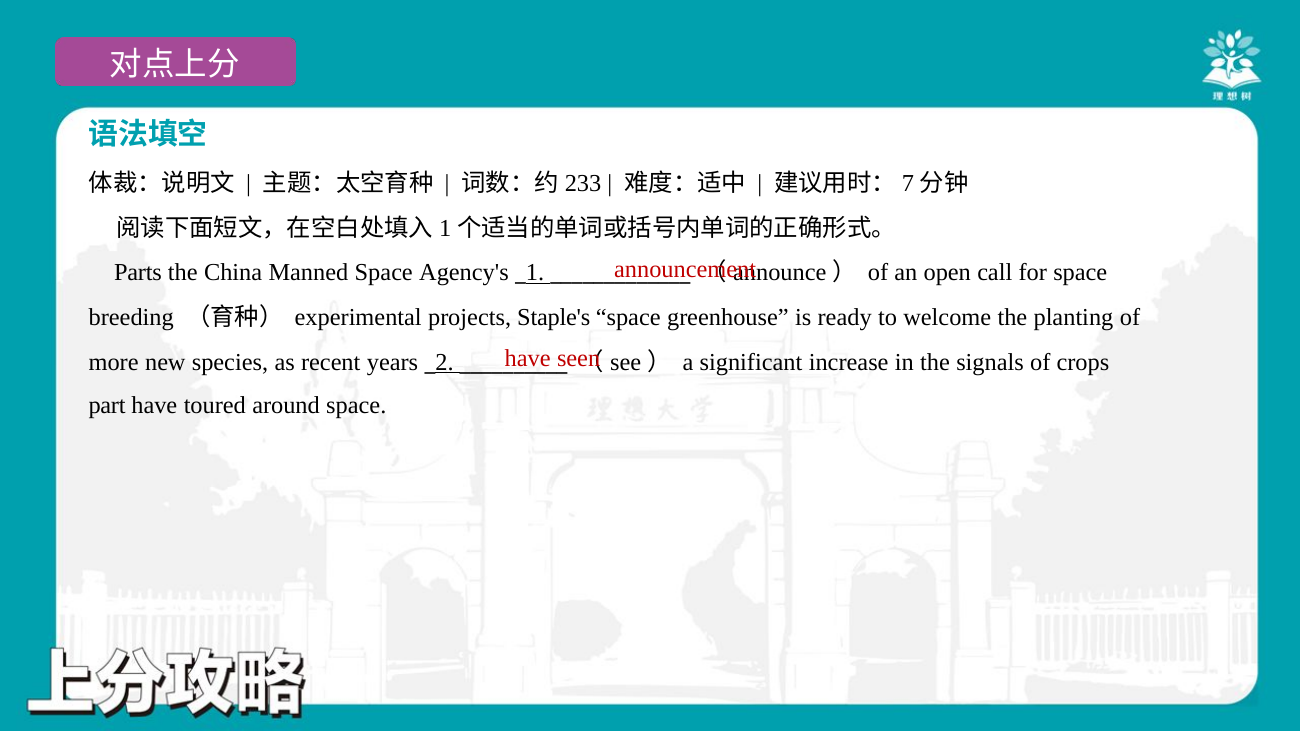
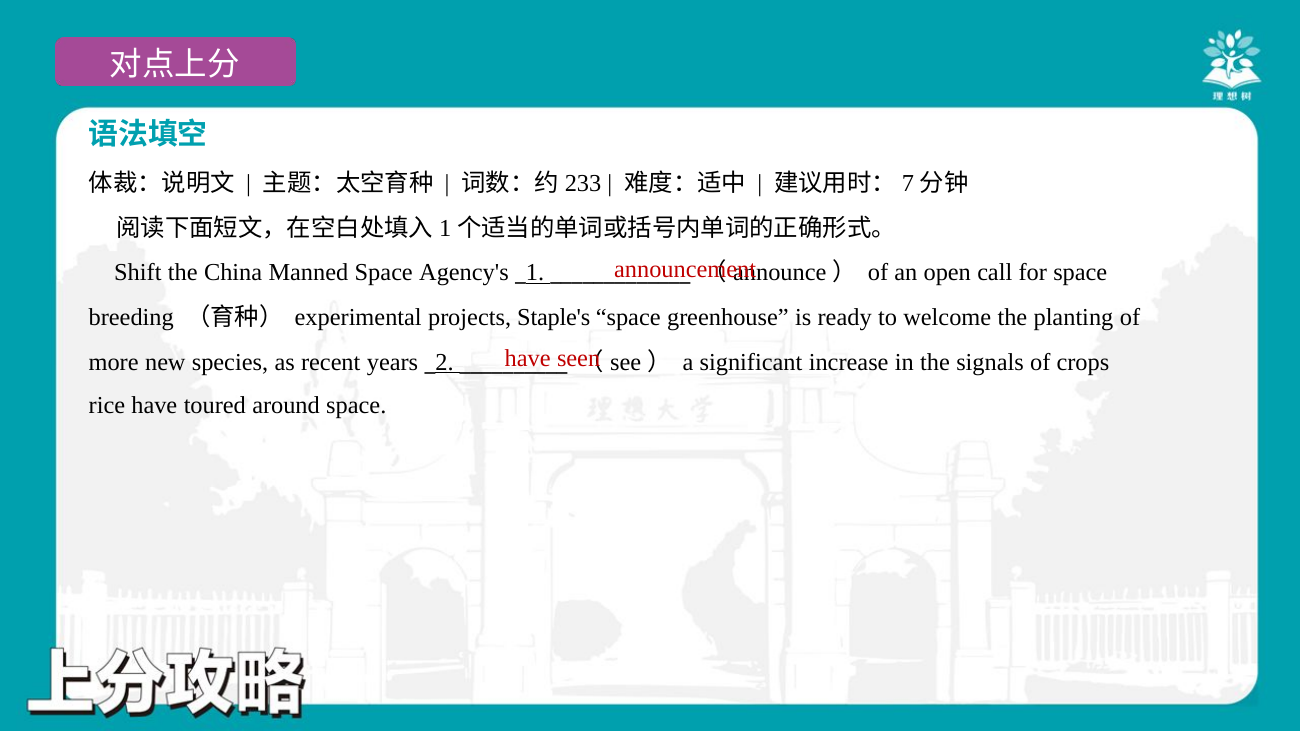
Parts: Parts -> Shift
part: part -> rice
